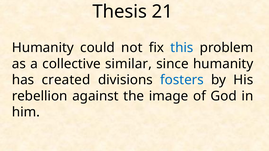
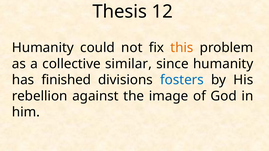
21: 21 -> 12
this colour: blue -> orange
created: created -> finished
